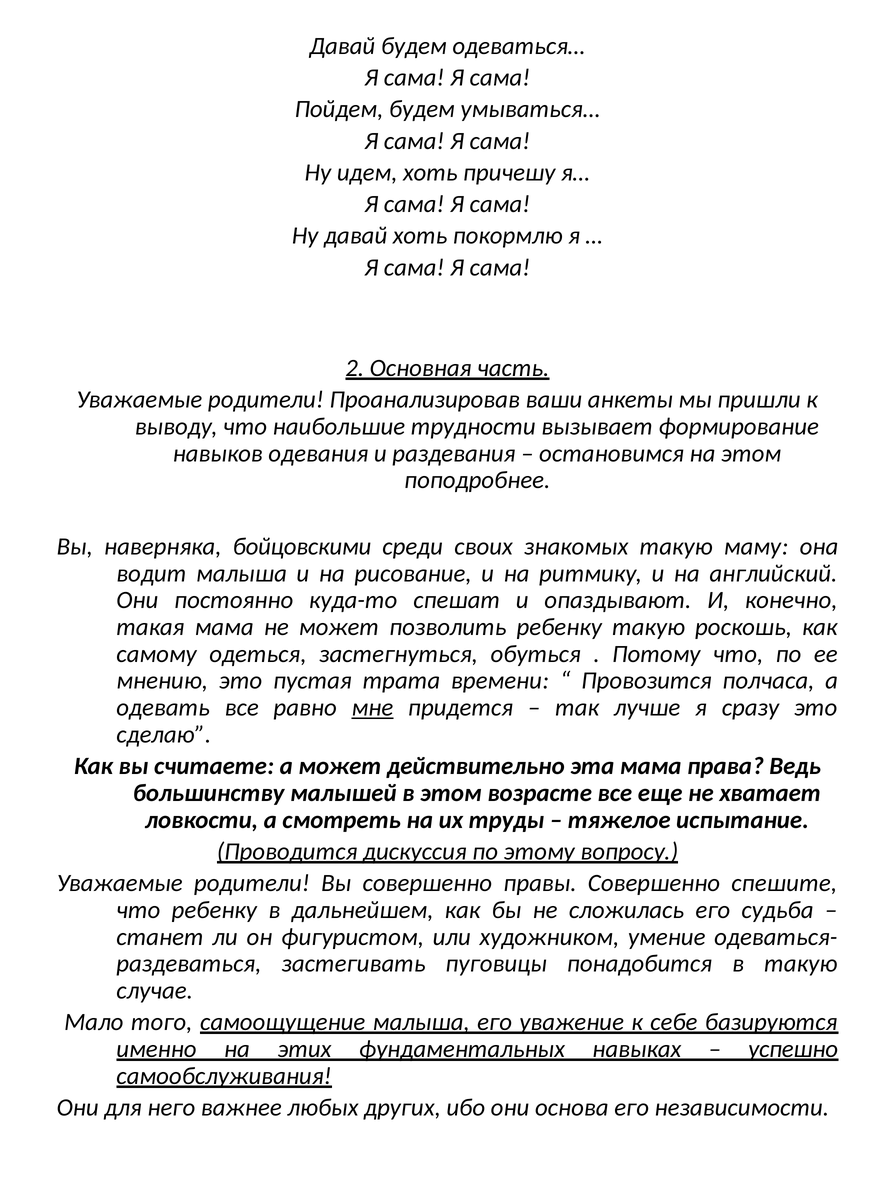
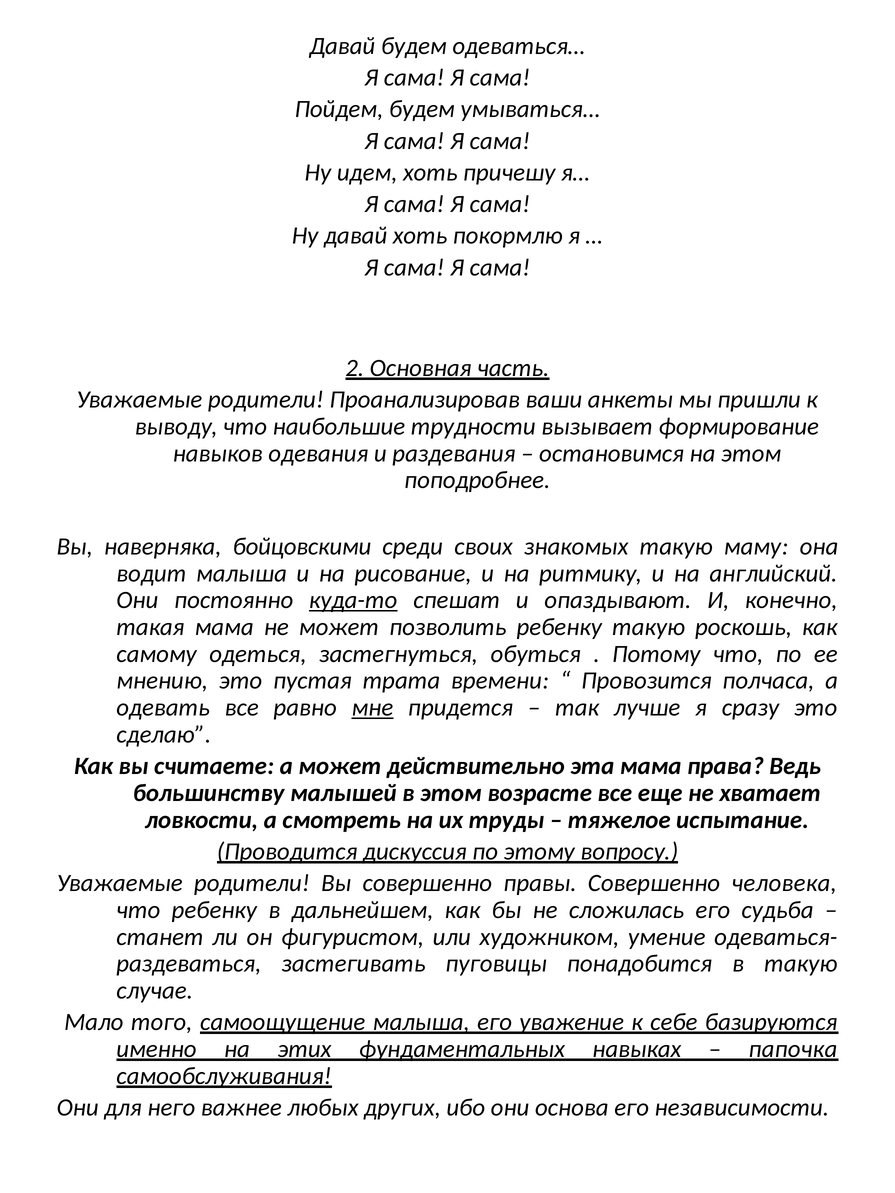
куда-то underline: none -> present
спешите: спешите -> человека
успешно: успешно -> папочка
